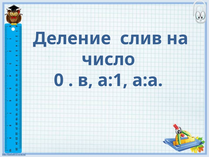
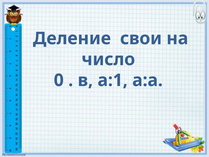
слив: слив -> свои
